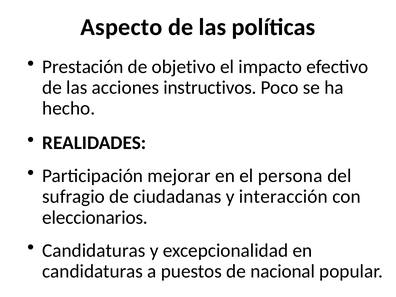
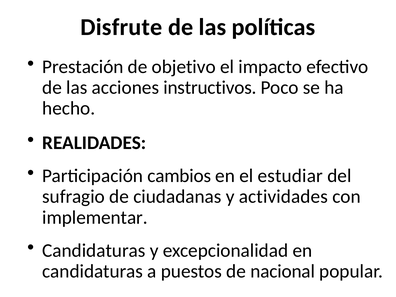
Aspecto: Aspecto -> Disfrute
mejorar: mejorar -> cambios
persona: persona -> estudiar
interacción: interacción -> actividades
eleccionarios: eleccionarios -> implementar
